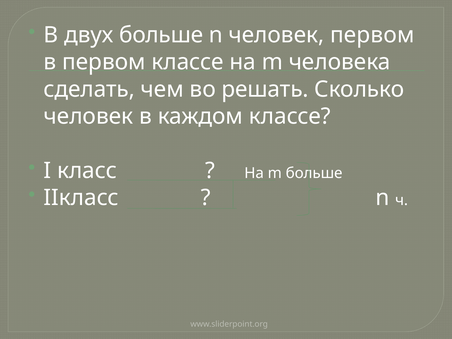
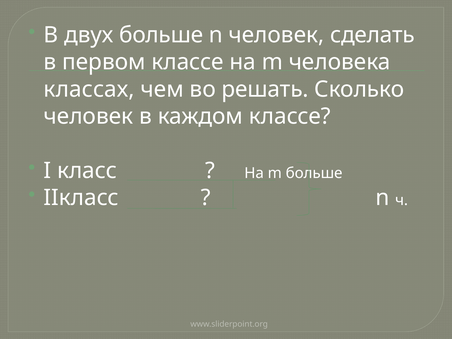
человек первом: первом -> сделать
сделать: сделать -> классах
